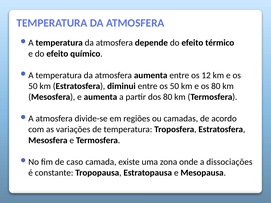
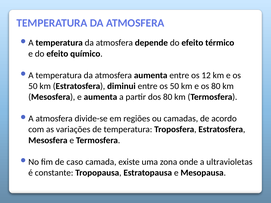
dissociações: dissociações -> ultravioletas
